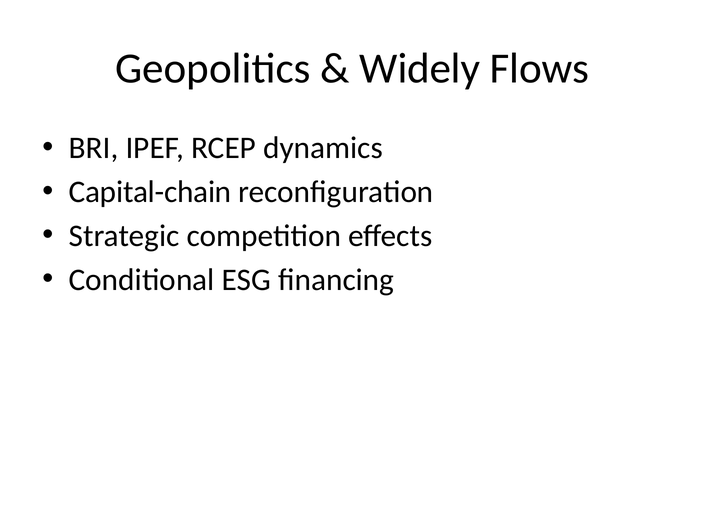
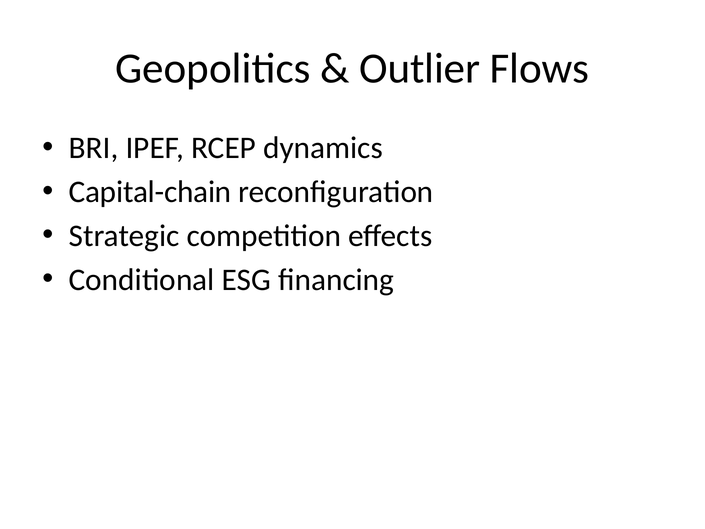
Widely: Widely -> Outlier
